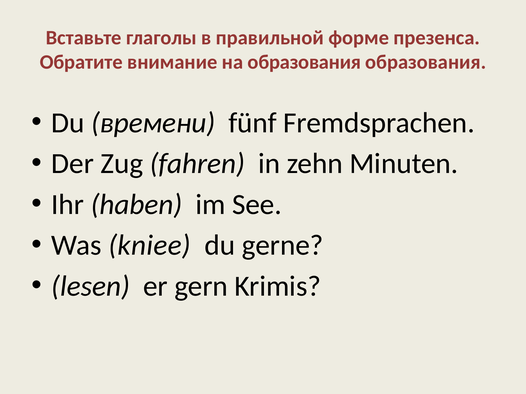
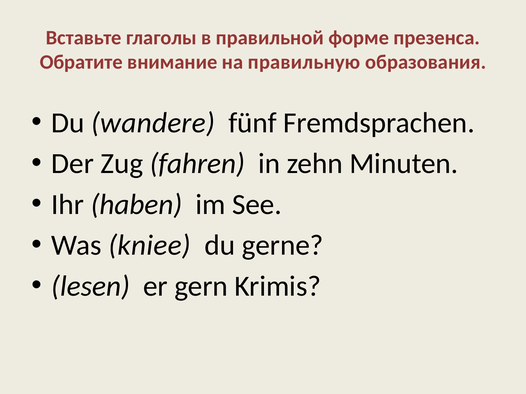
на образования: образования -> правильную
времени: времени -> wandere
